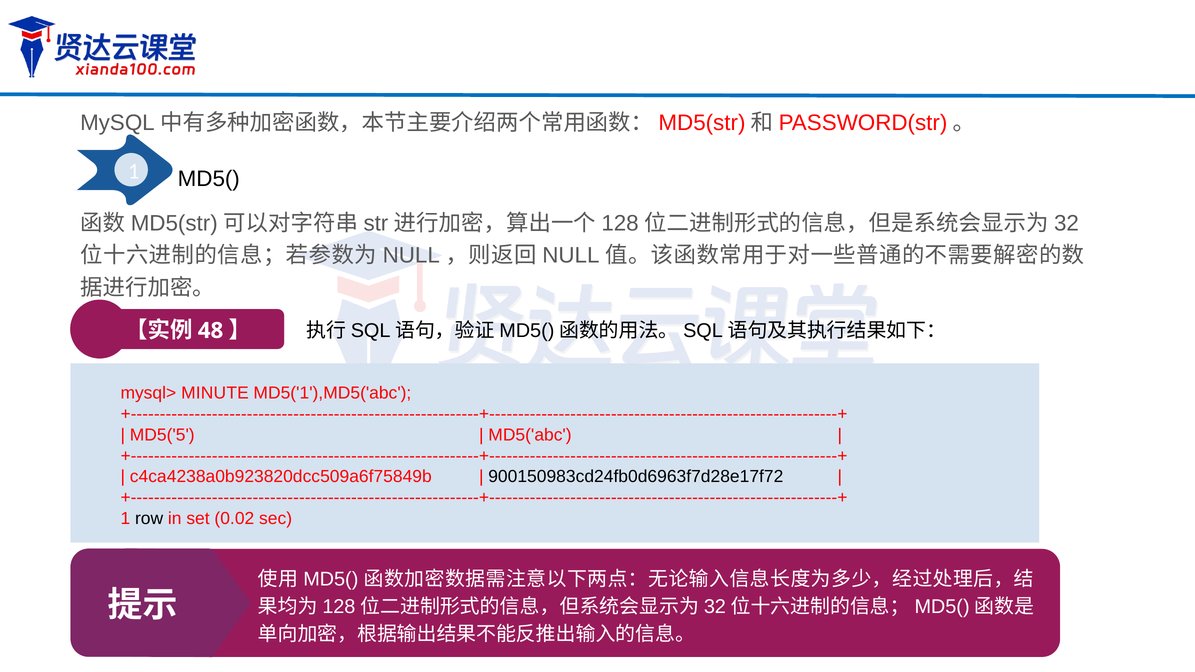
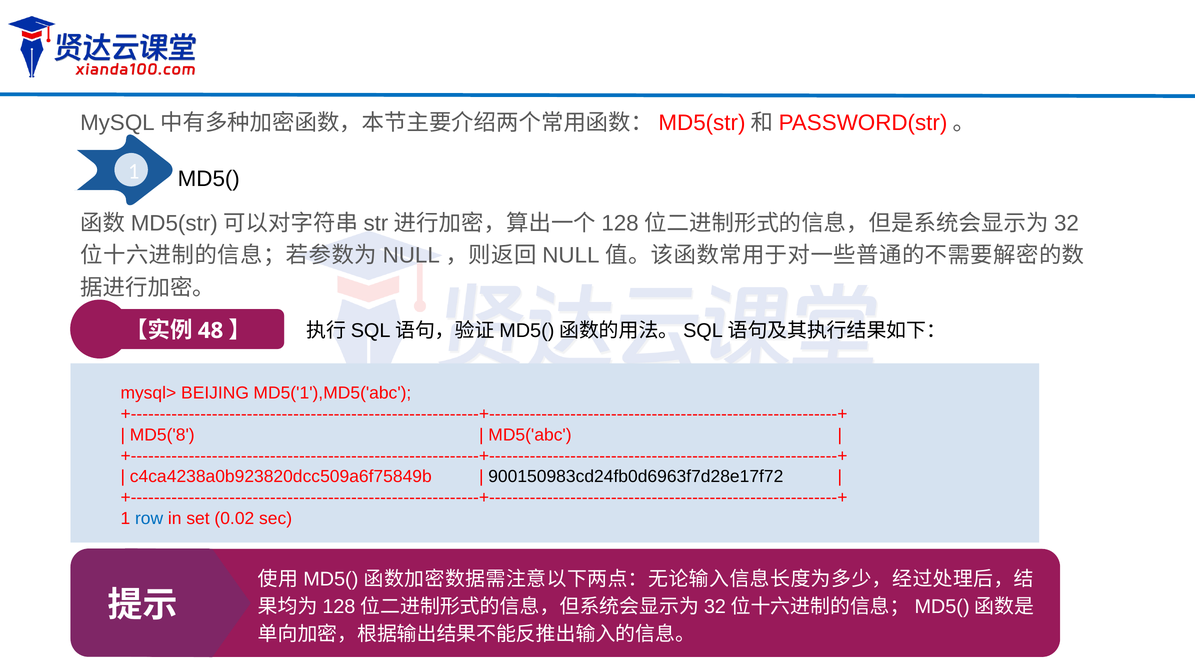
MINUTE: MINUTE -> BEIJING
MD5('5: MD5('5 -> MD5('8
row colour: black -> blue
